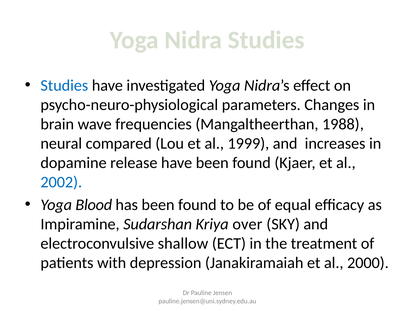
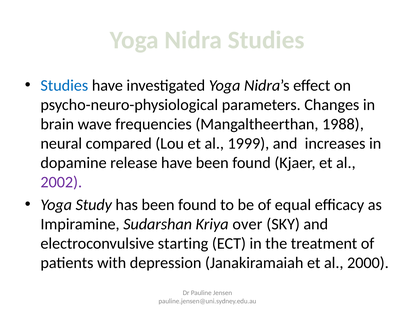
2002 colour: blue -> purple
Blood: Blood -> Study
shallow: shallow -> starting
